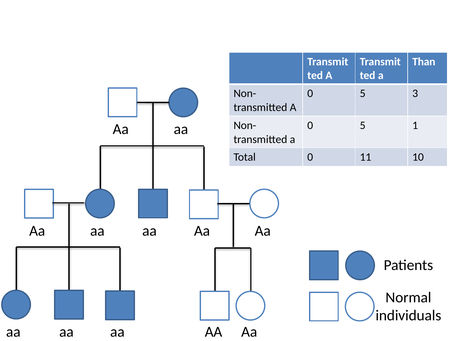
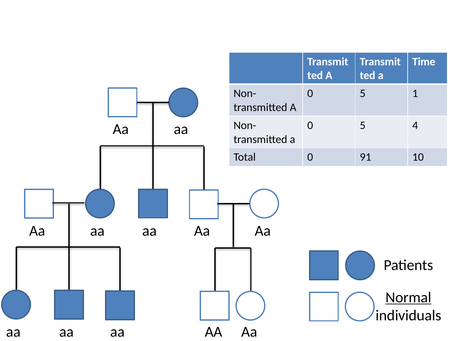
Than: Than -> Time
3: 3 -> 1
1: 1 -> 4
11: 11 -> 91
Normal underline: none -> present
